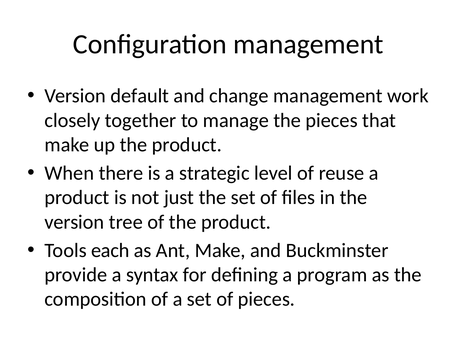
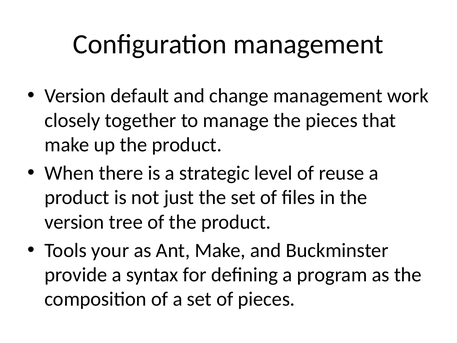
each: each -> your
